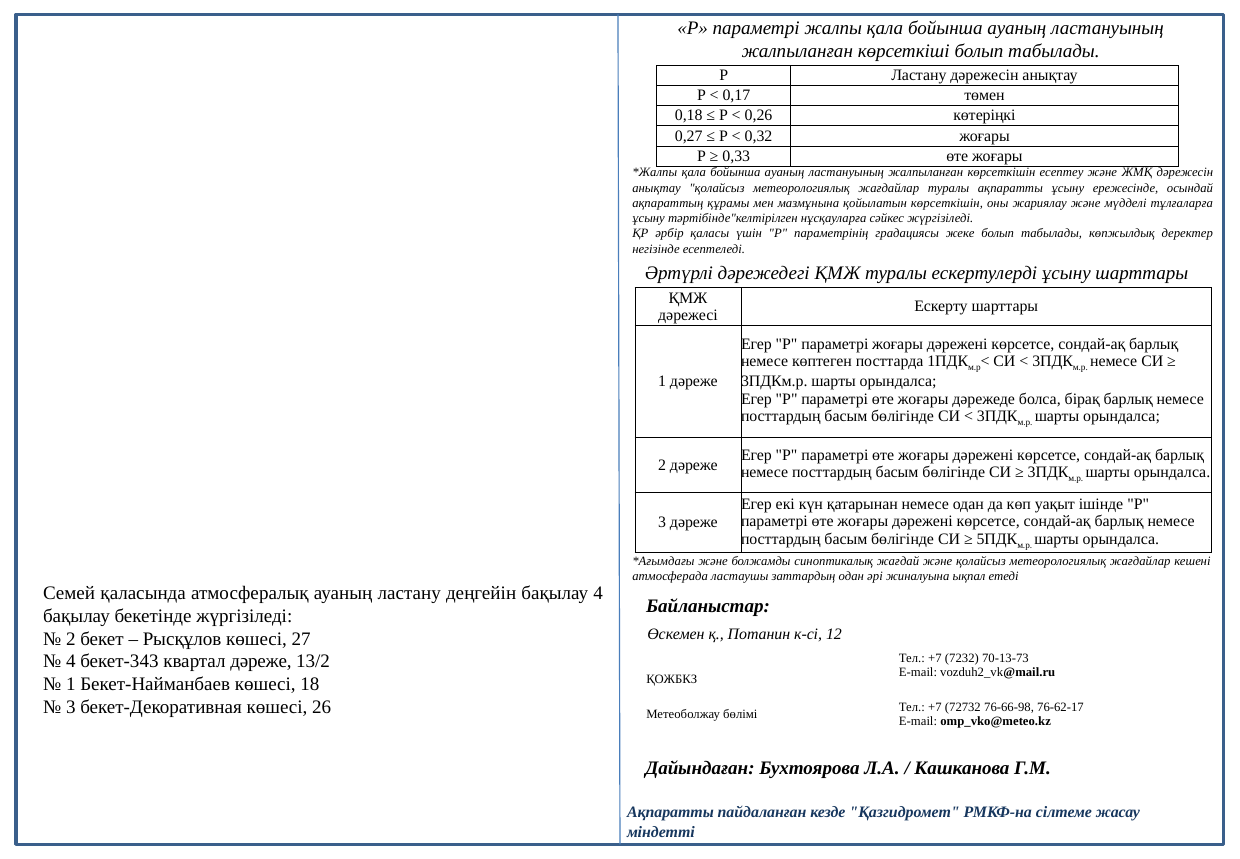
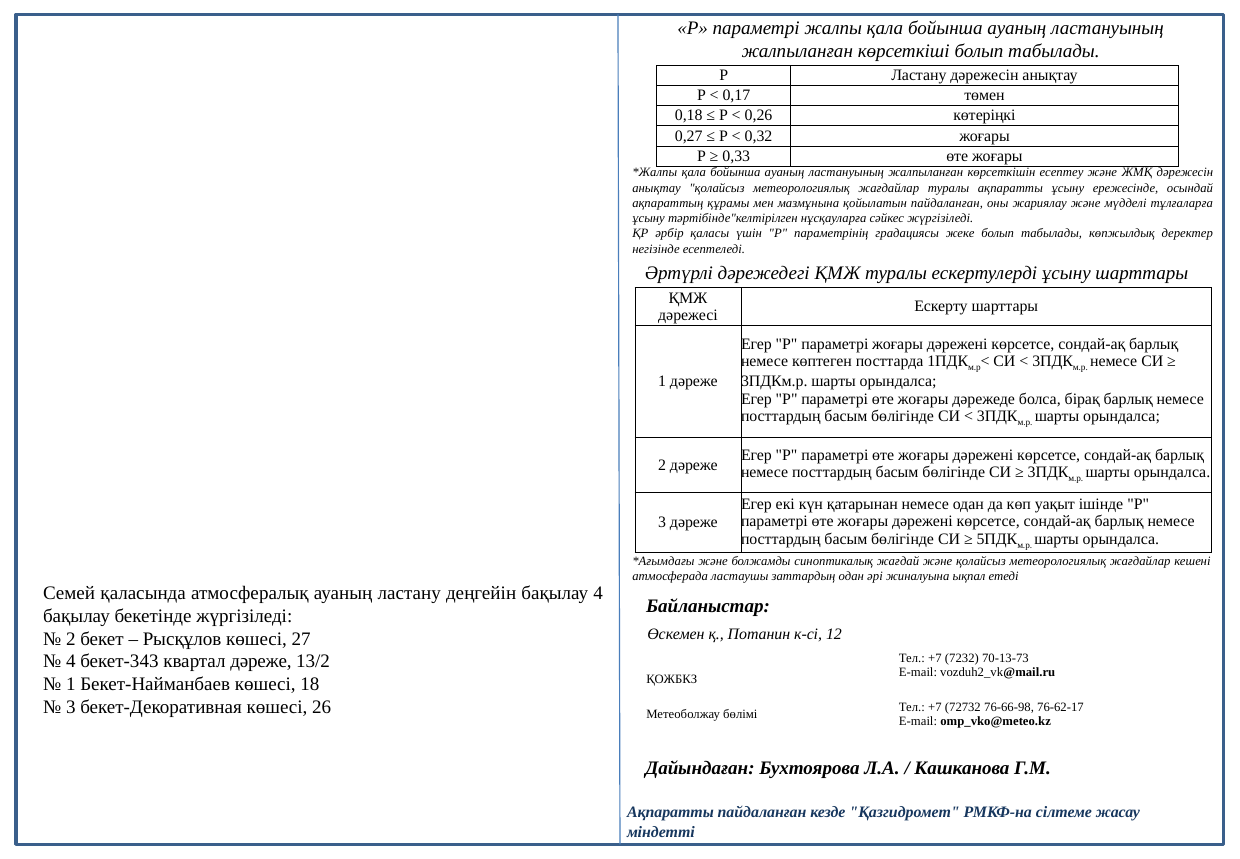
қойылатын көрсеткішін: көрсеткішін -> пайдаланған
